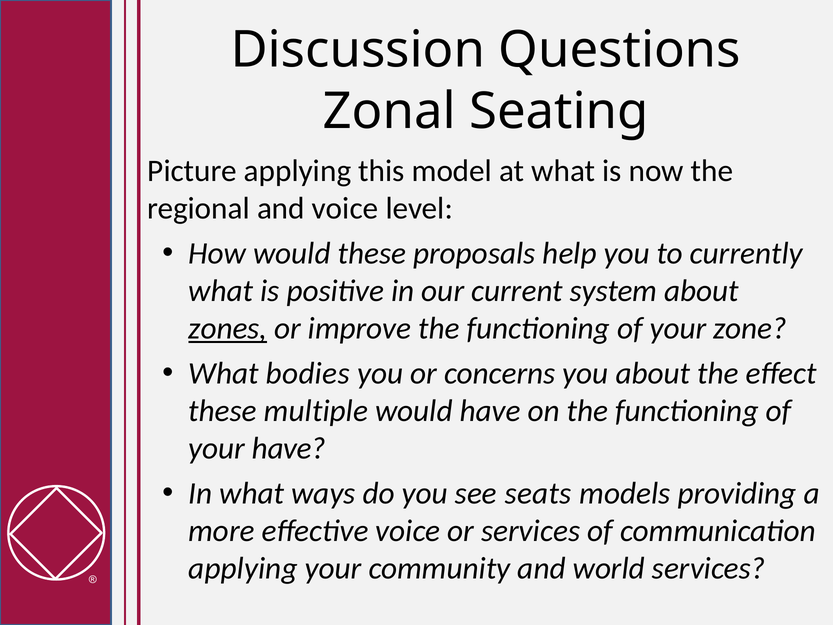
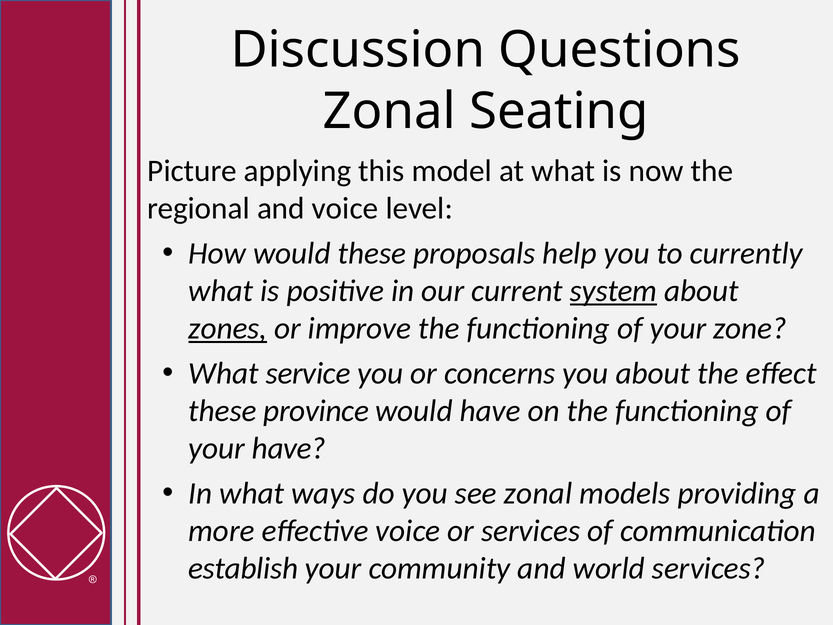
system underline: none -> present
bodies: bodies -> service
multiple: multiple -> province
see seats: seats -> zonal
applying at (243, 568): applying -> establish
